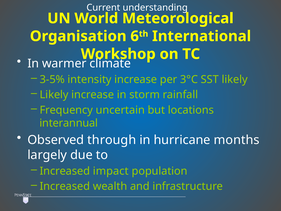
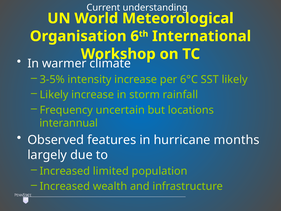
3°C: 3°C -> 6°C
through: through -> features
impact: impact -> limited
